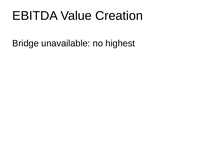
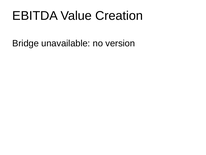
highest: highest -> version
